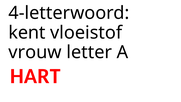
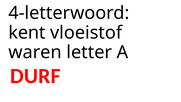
vrouw: vrouw -> waren
HART: HART -> DURF
